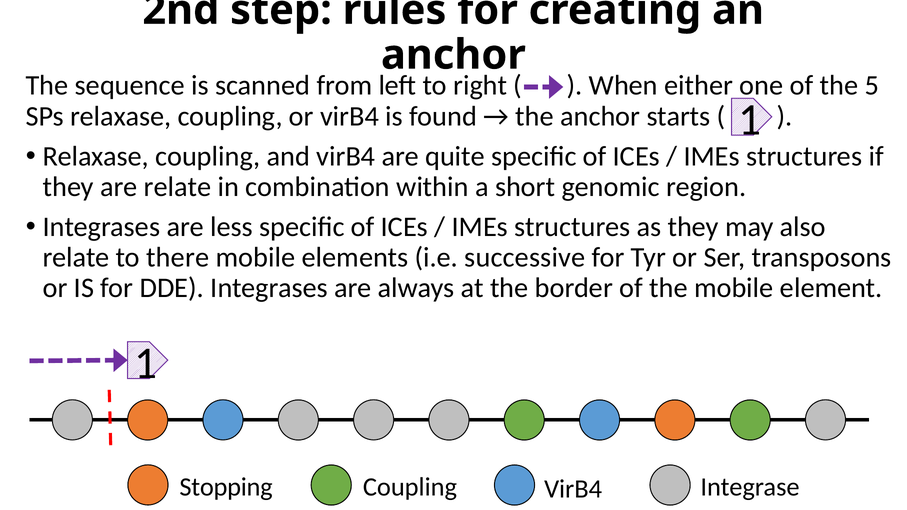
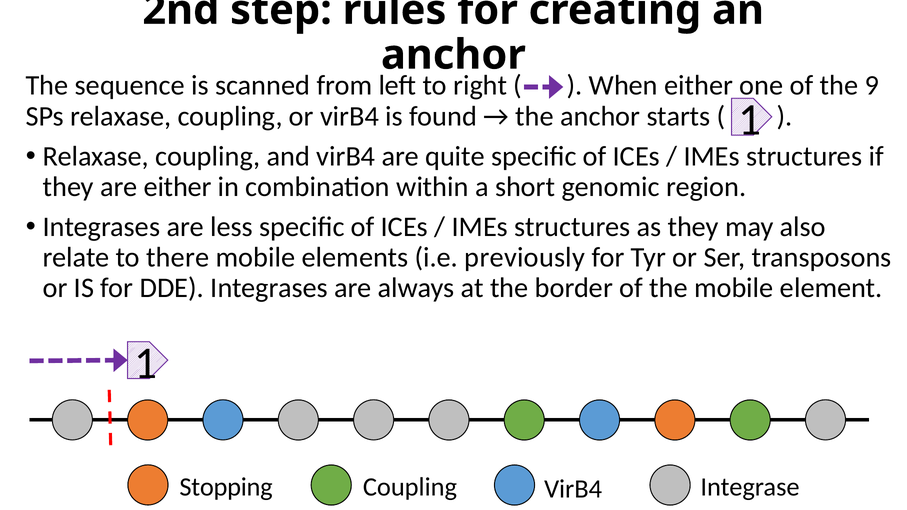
5: 5 -> 9
are relate: relate -> either
successive: successive -> previously
